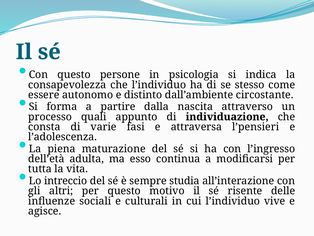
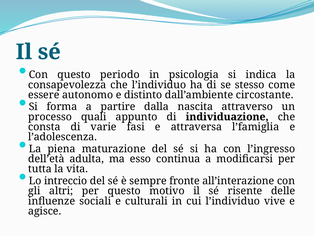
persone: persone -> periodo
l’pensieri: l’pensieri -> l’famiglia
studia: studia -> fronte
